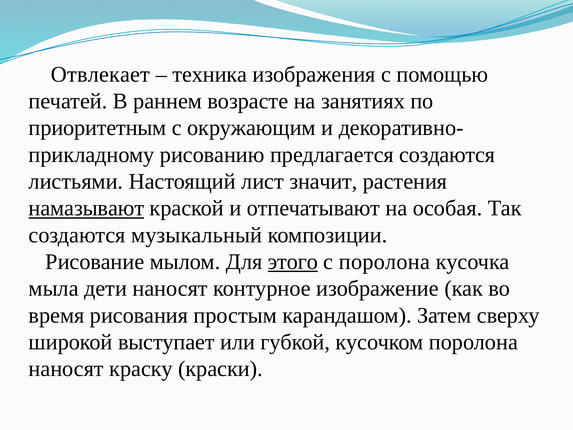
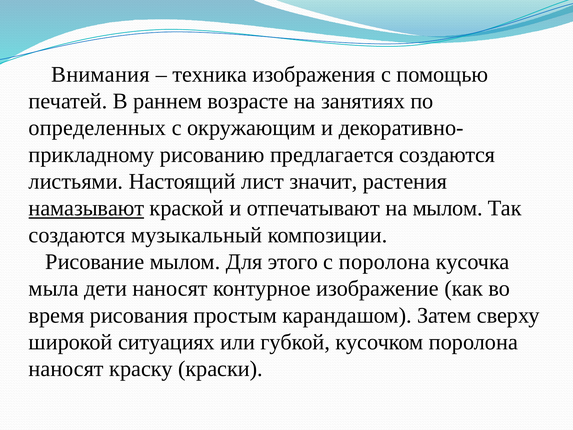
Отвлекает: Отвлекает -> Внимания
приоритетным: приоритетным -> определенных
на особая: особая -> мылом
этого underline: present -> none
выступает: выступает -> ситуациях
